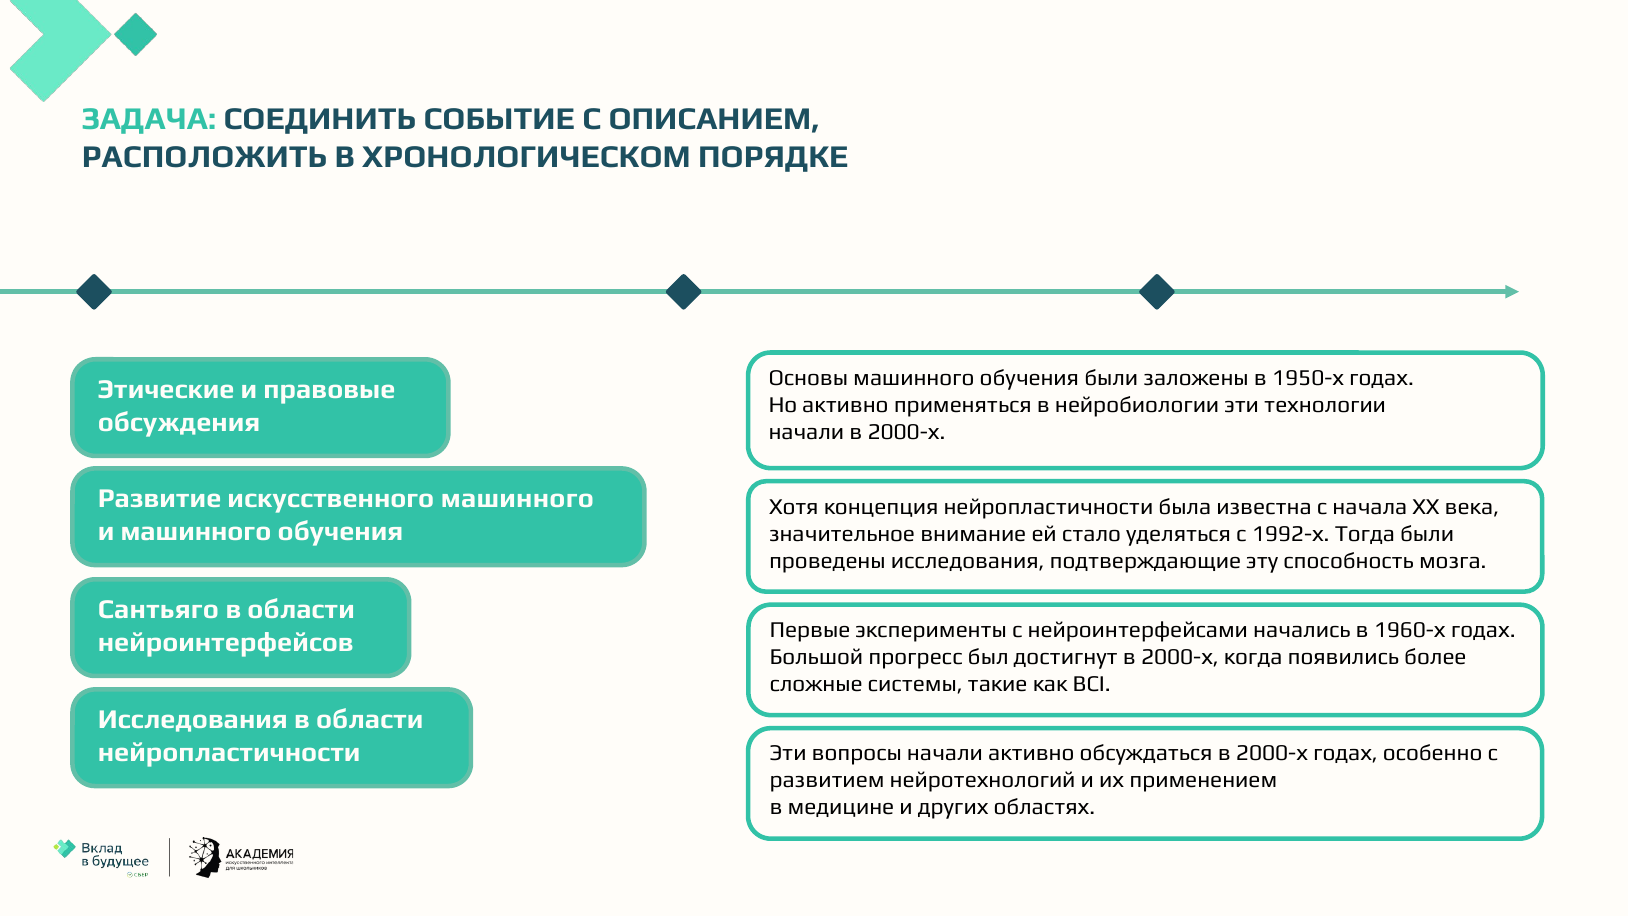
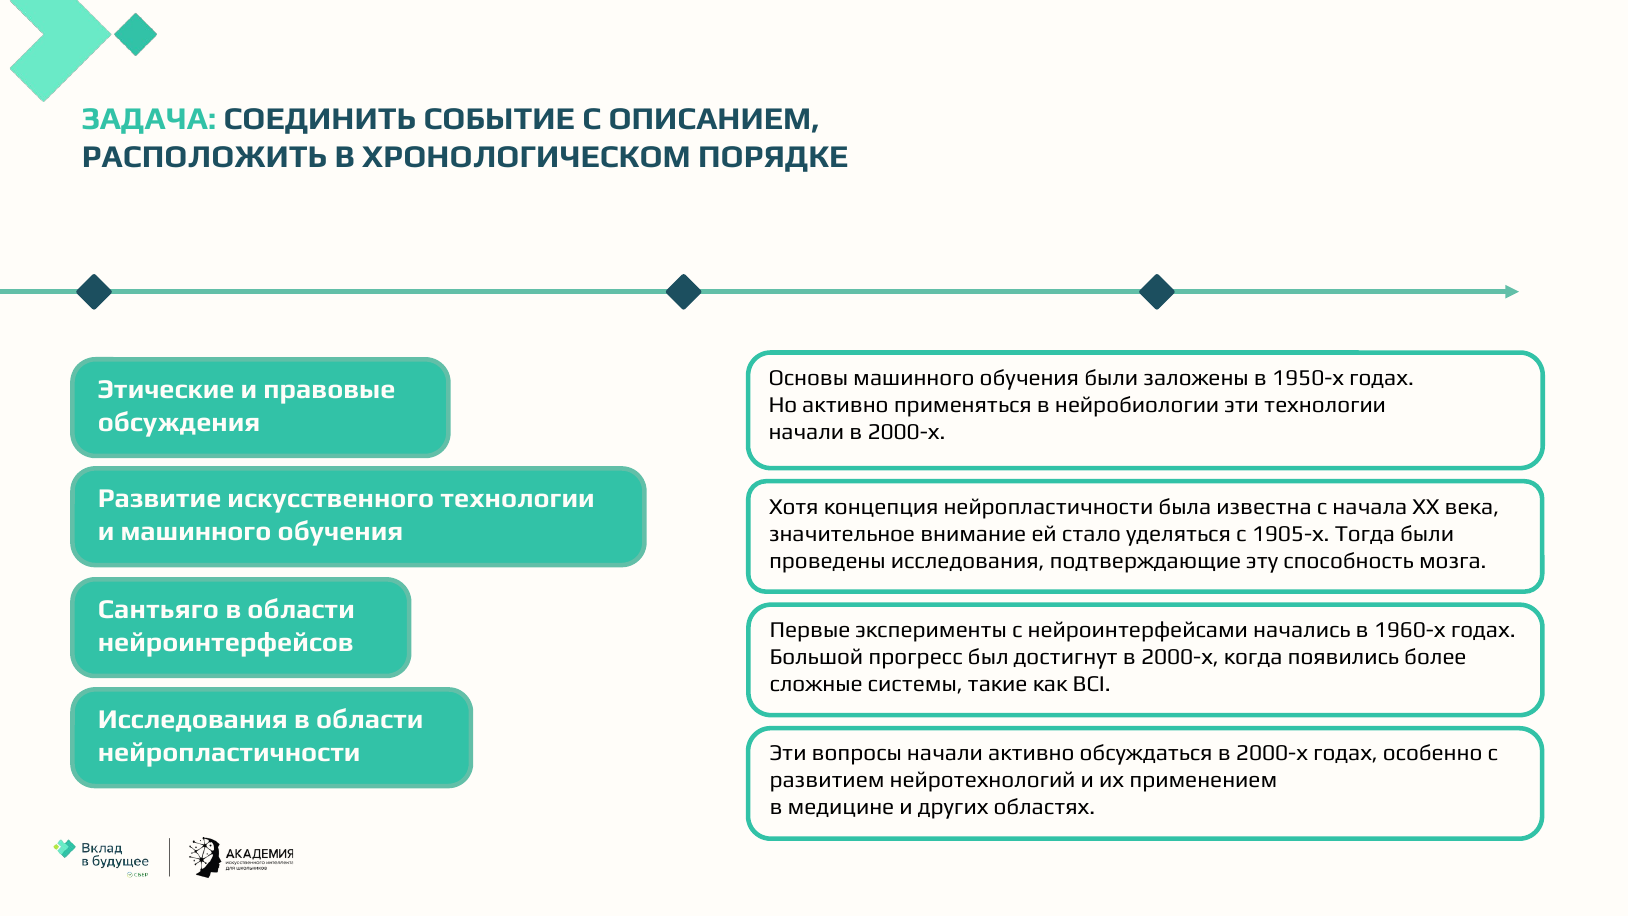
искусственного машинного: машинного -> технологии
1992-х: 1992-х -> 1905-х
